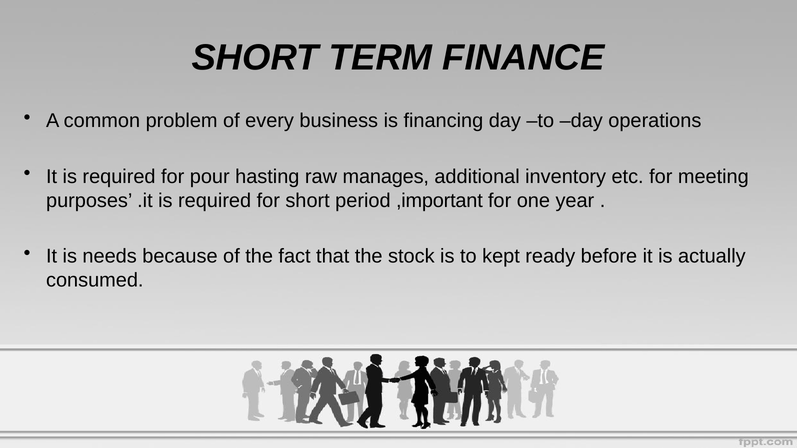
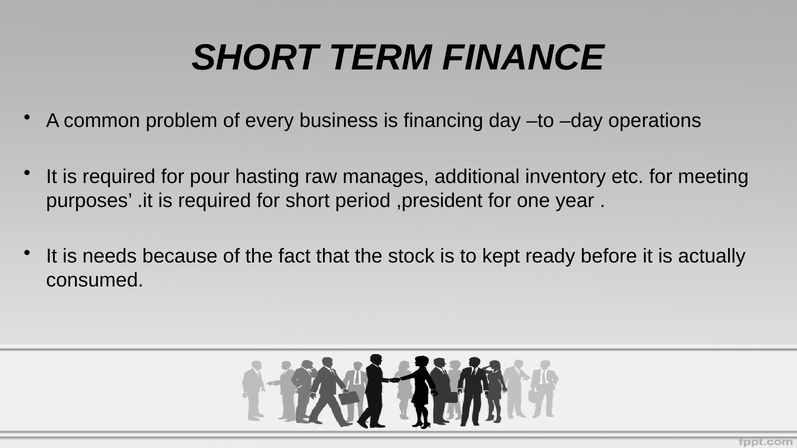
,important: ,important -> ,president
